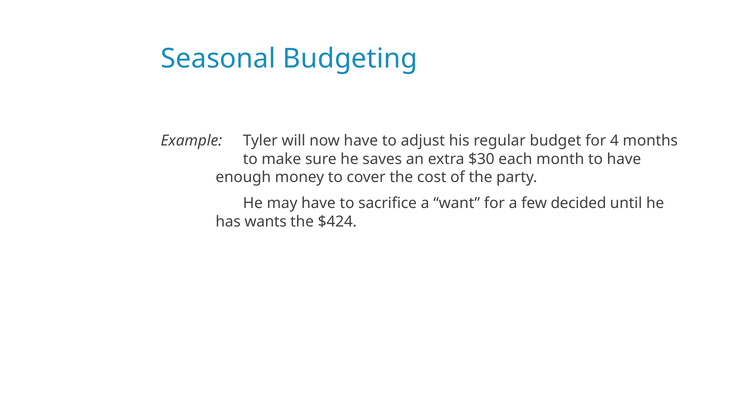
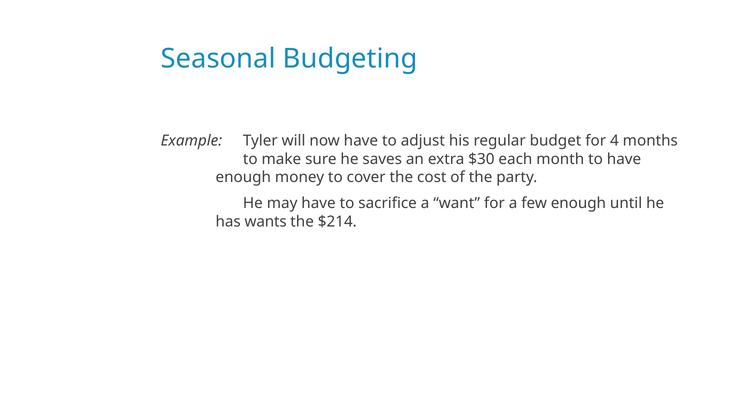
few decided: decided -> enough
$424: $424 -> $214
